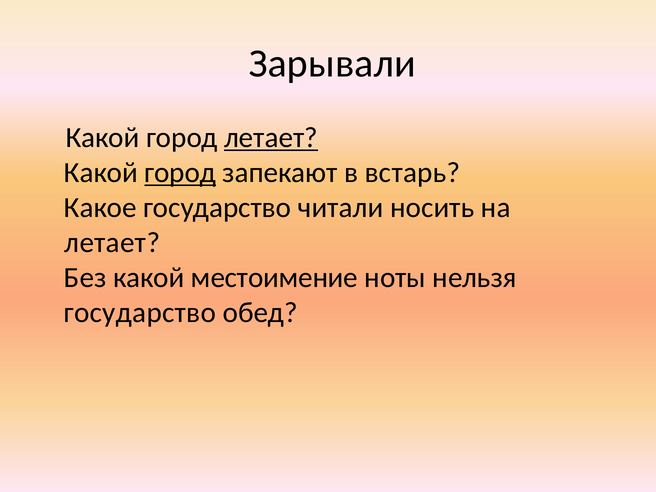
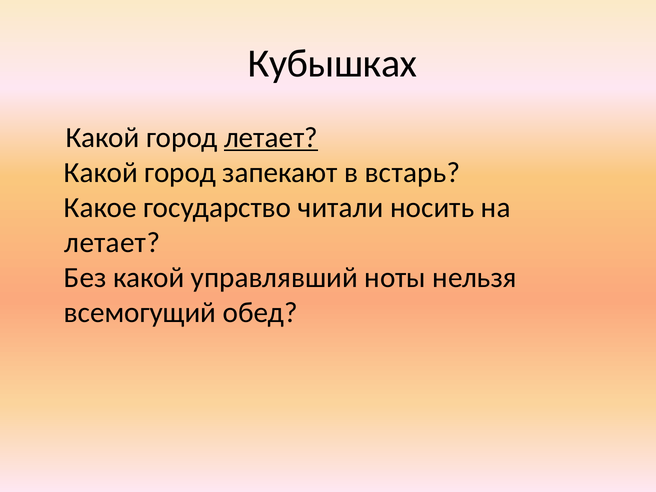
Зарывали: Зарывали -> Кубышках
город at (180, 173) underline: present -> none
местоимение: местоимение -> управлявший
государство at (140, 313): государство -> всемогущий
